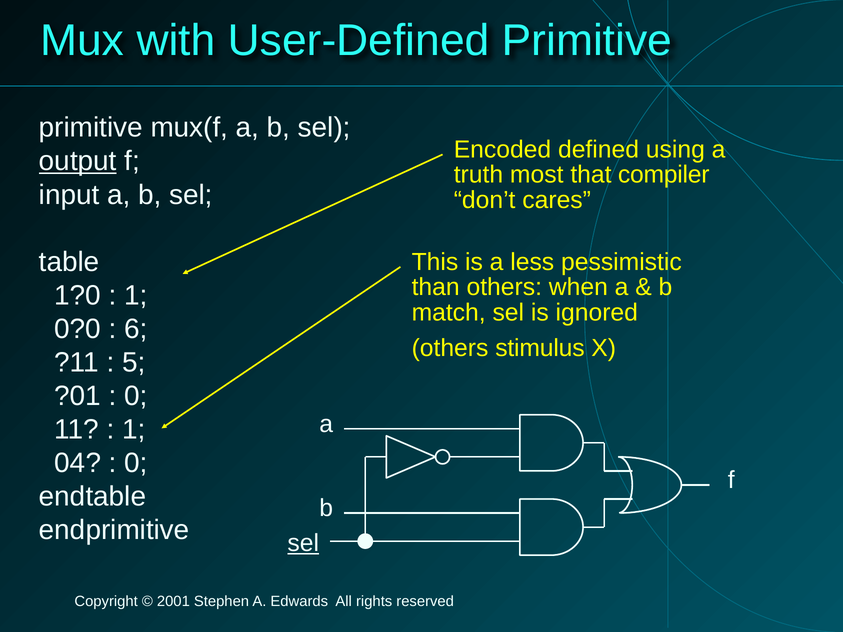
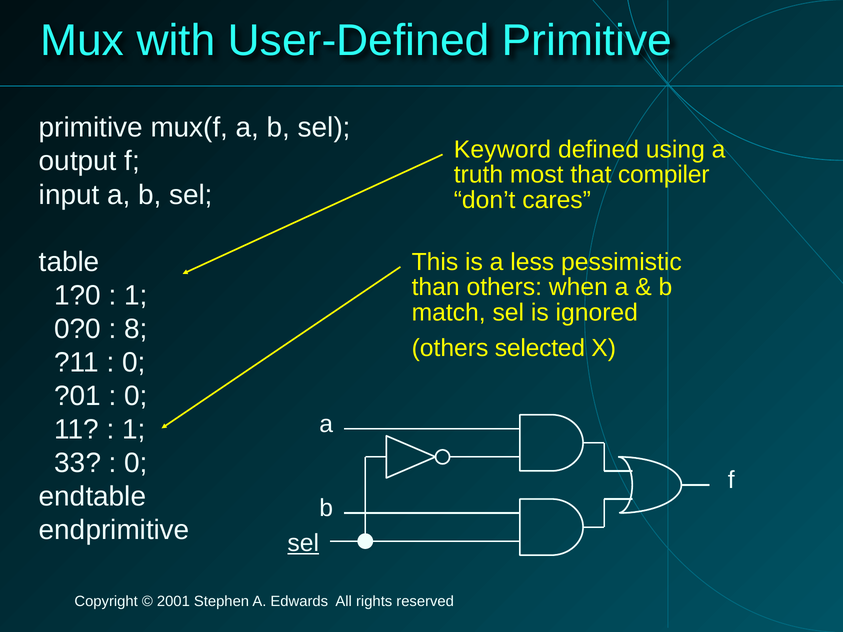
Encoded: Encoded -> Keyword
output underline: present -> none
6: 6 -> 8
stimulus: stimulus -> selected
5 at (134, 363): 5 -> 0
04: 04 -> 33
